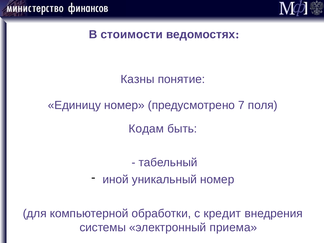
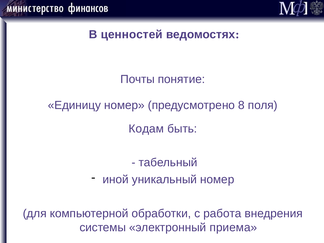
стоимости: стоимости -> ценностей
Казны: Казны -> Почты
7: 7 -> 8
кредит: кредит -> работа
